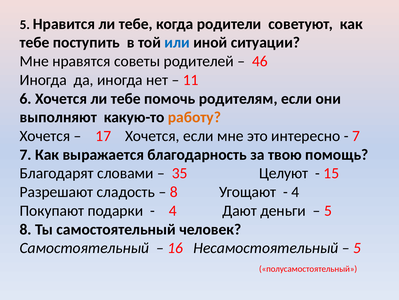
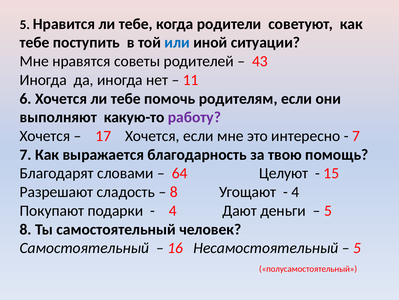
46: 46 -> 43
работу colour: orange -> purple
35: 35 -> 64
